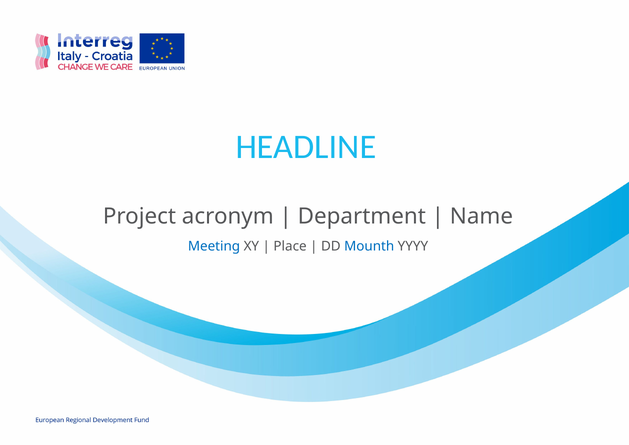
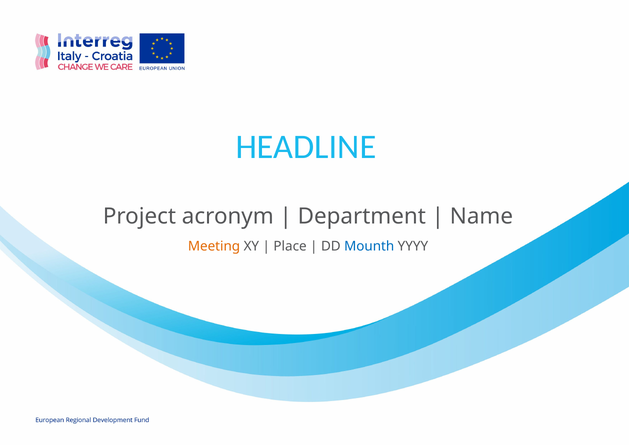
Meeting colour: blue -> orange
